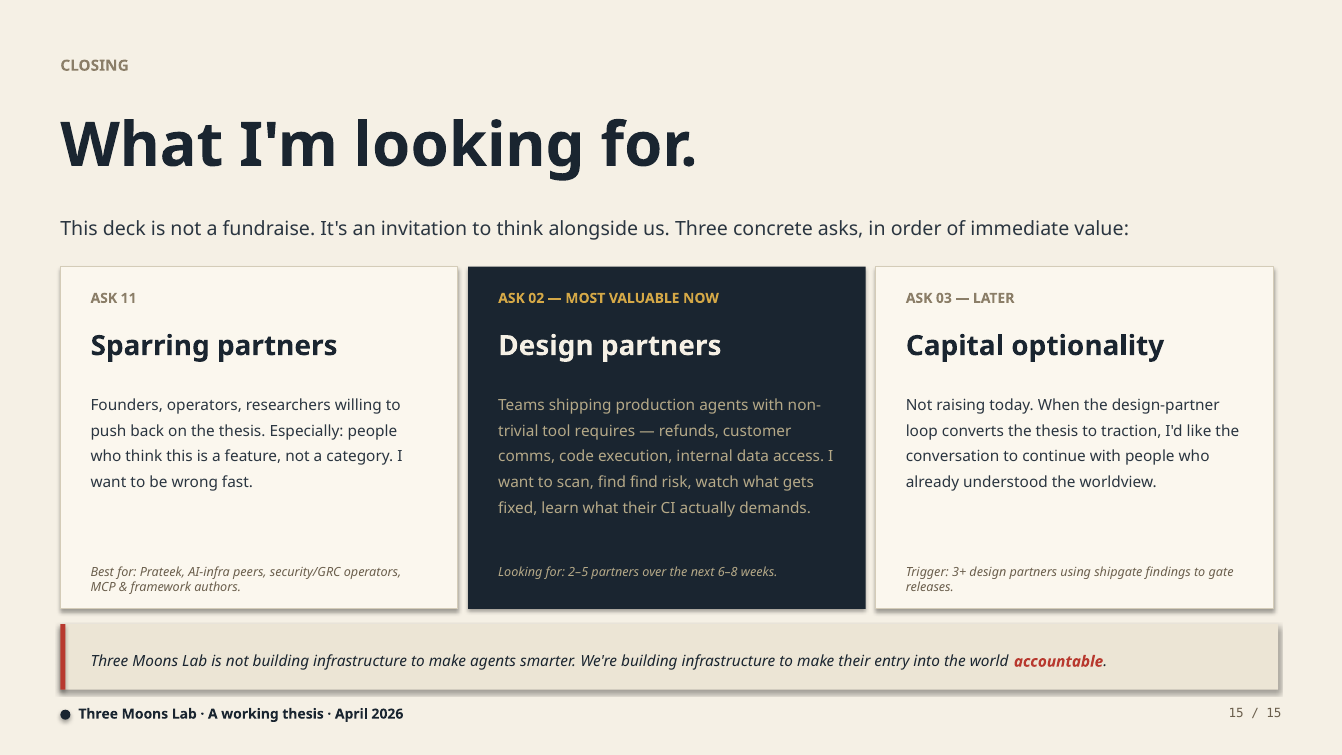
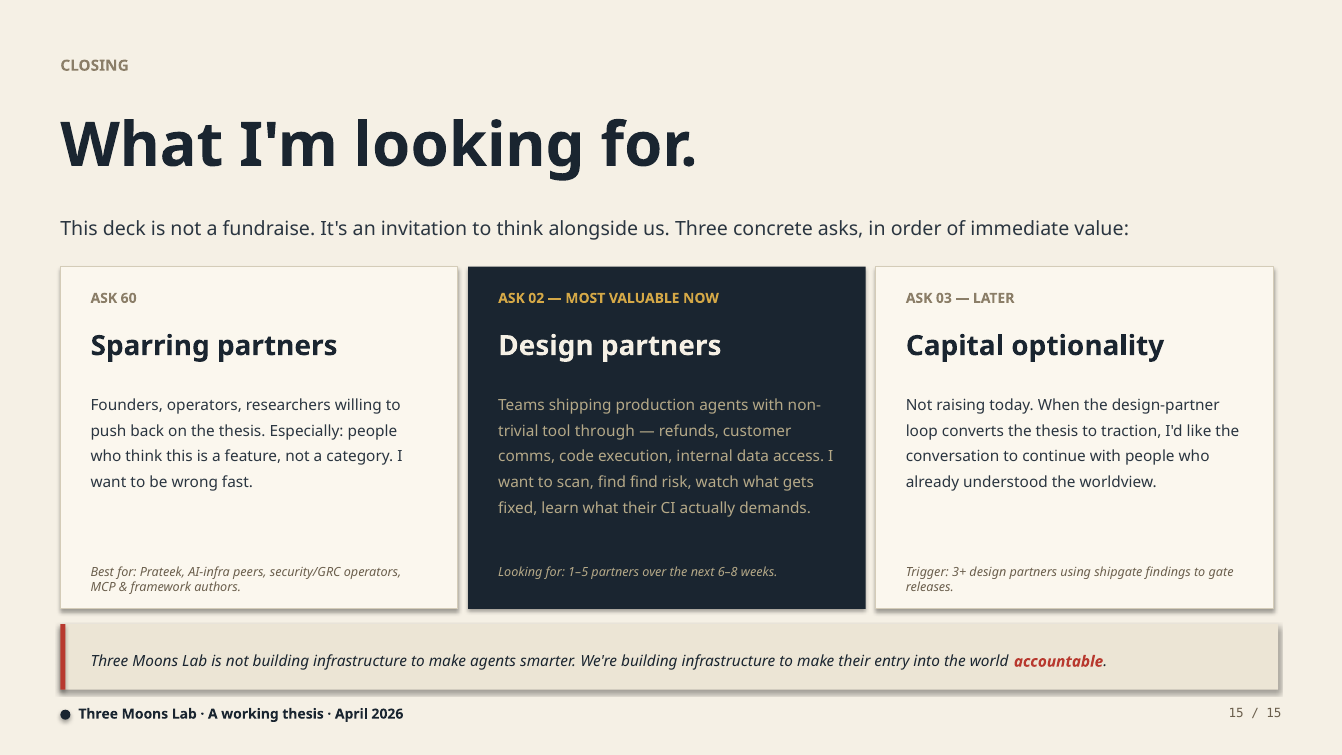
11: 11 -> 60
requires: requires -> through
2–5: 2–5 -> 1–5
